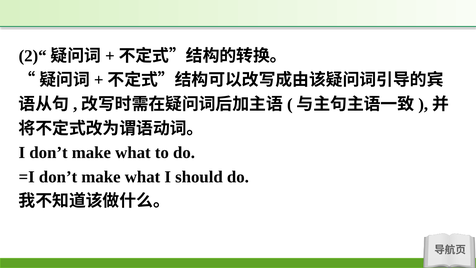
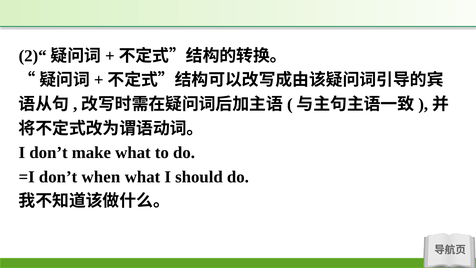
=I don’t make: make -> when
